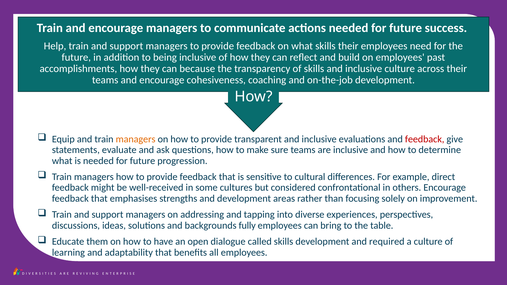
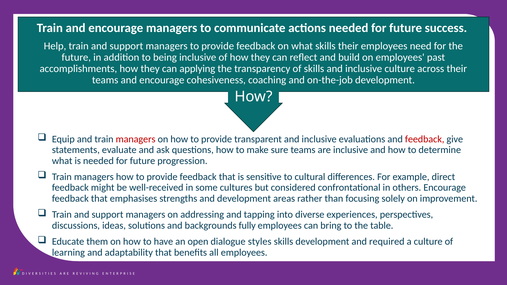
because: because -> applying
managers at (136, 139) colour: orange -> red
called: called -> styles
